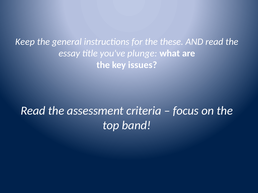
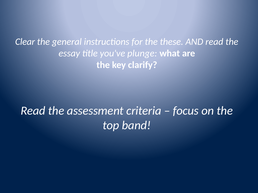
Keep: Keep -> Clear
issues: issues -> clarify
